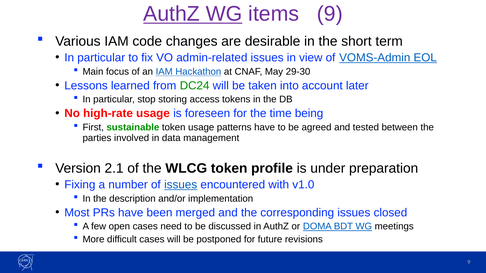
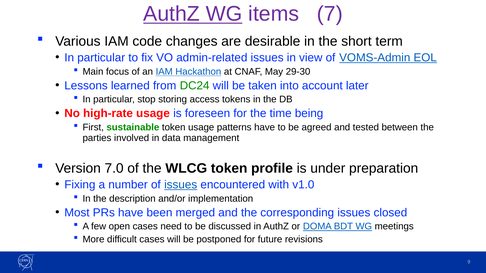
items 9: 9 -> 7
2.1: 2.1 -> 7.0
